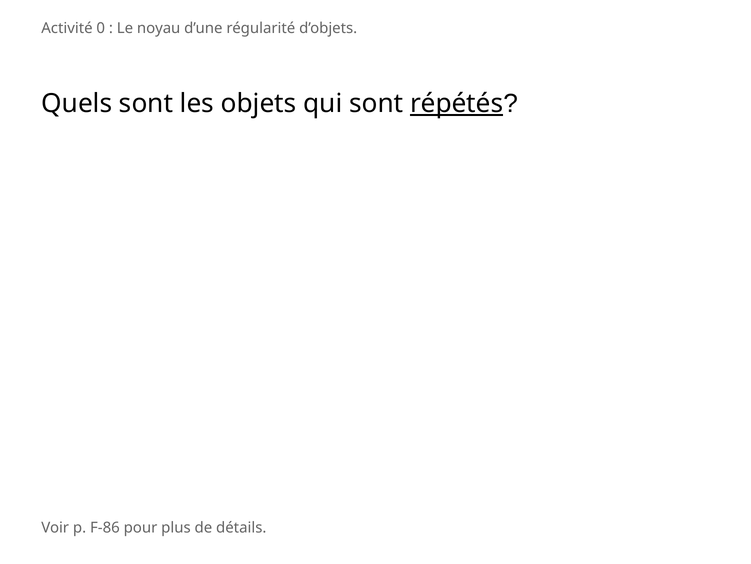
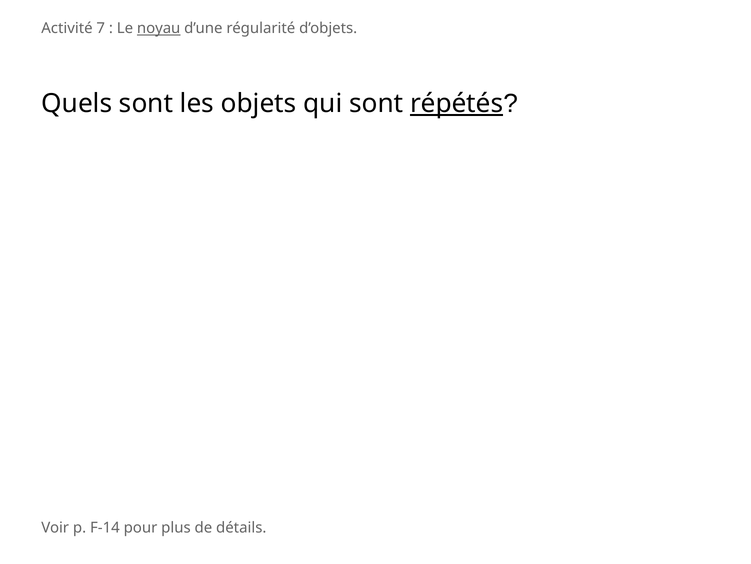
0: 0 -> 7
noyau underline: none -> present
F-86: F-86 -> F-14
